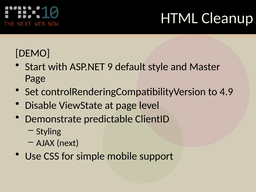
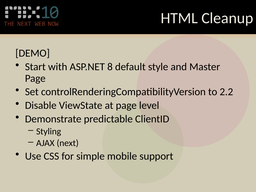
9: 9 -> 8
4.9: 4.9 -> 2.2
